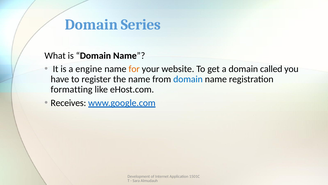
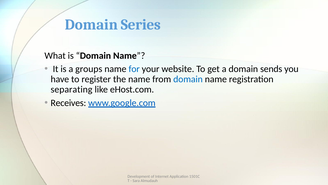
engine: engine -> groups
for colour: orange -> blue
called: called -> sends
formatting: formatting -> separating
